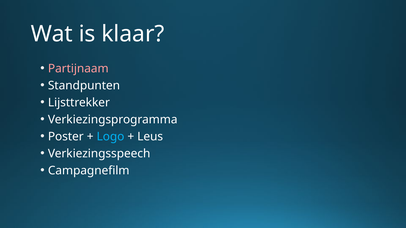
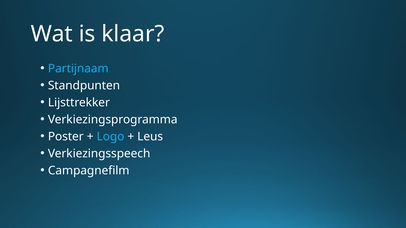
Partijnaam colour: pink -> light blue
